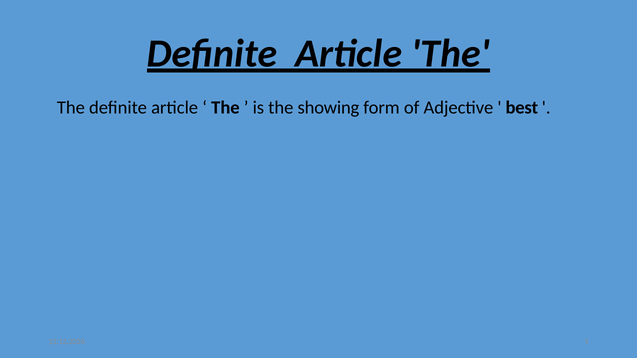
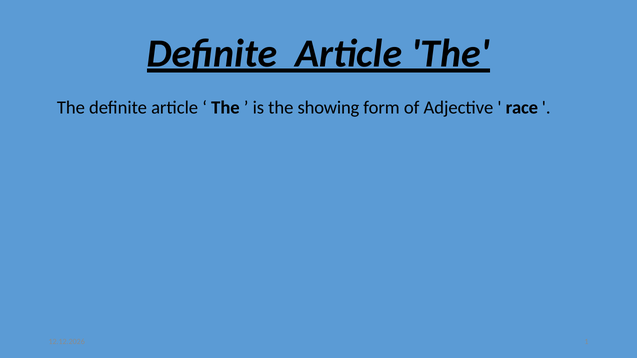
best: best -> race
